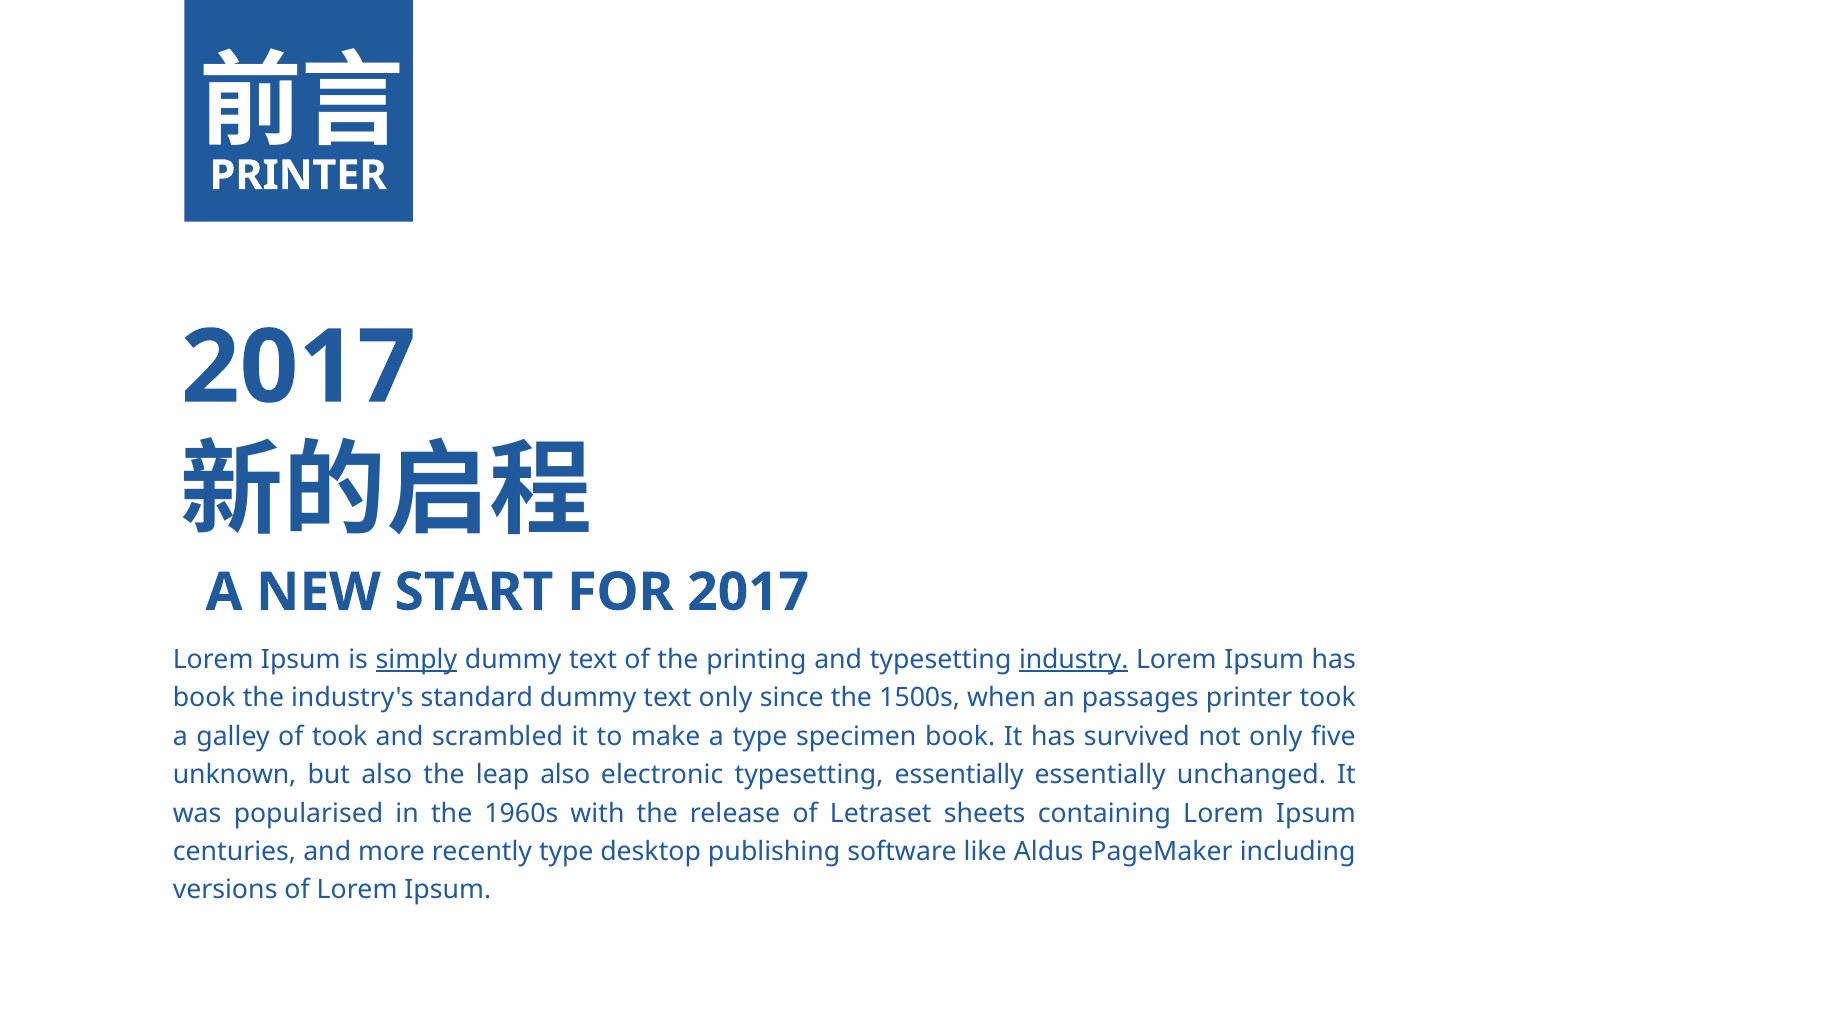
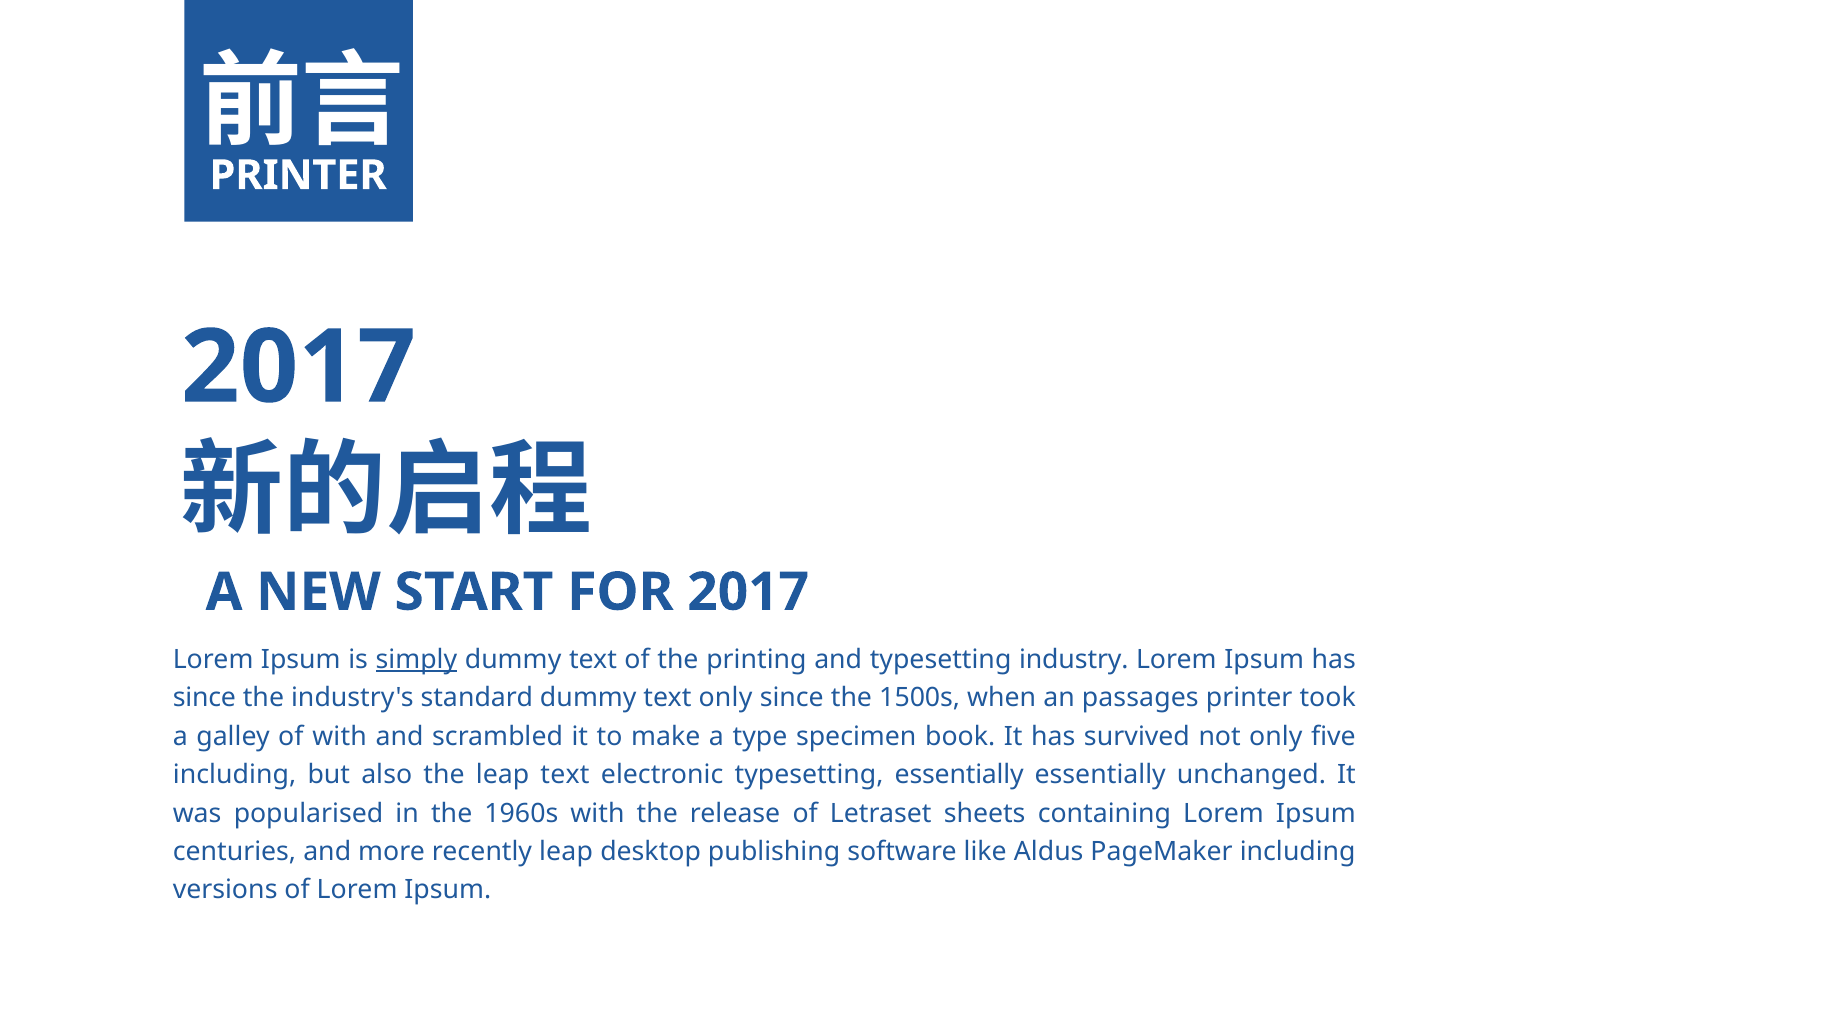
industry underline: present -> none
book at (204, 698): book -> since
of took: took -> with
unknown at (235, 775): unknown -> including
leap also: also -> text
recently type: type -> leap
